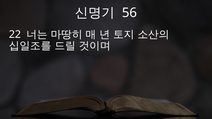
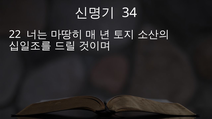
56: 56 -> 34
